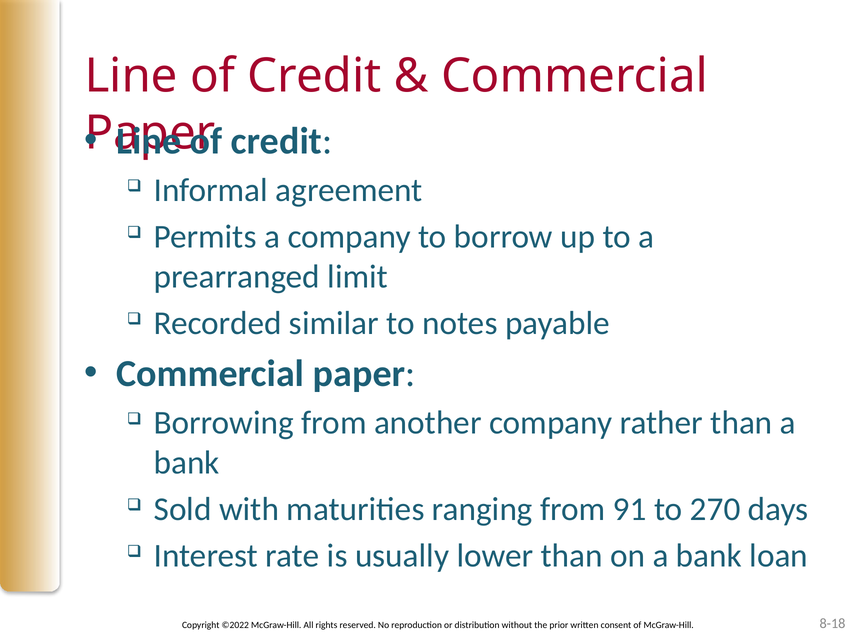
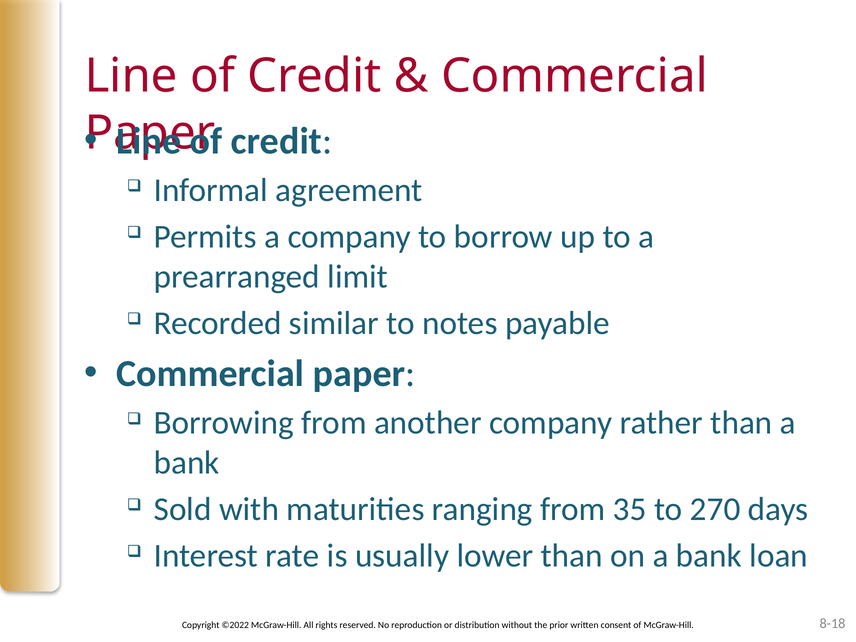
91: 91 -> 35
